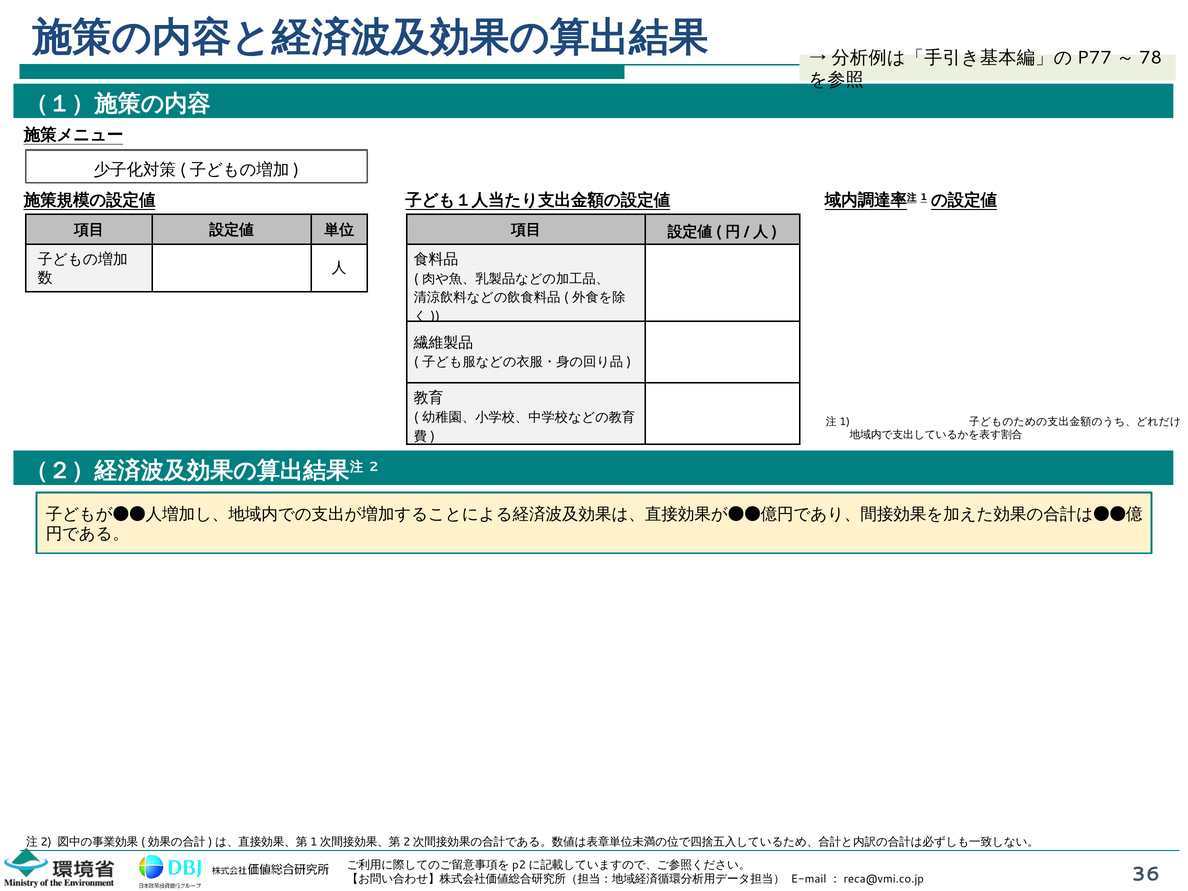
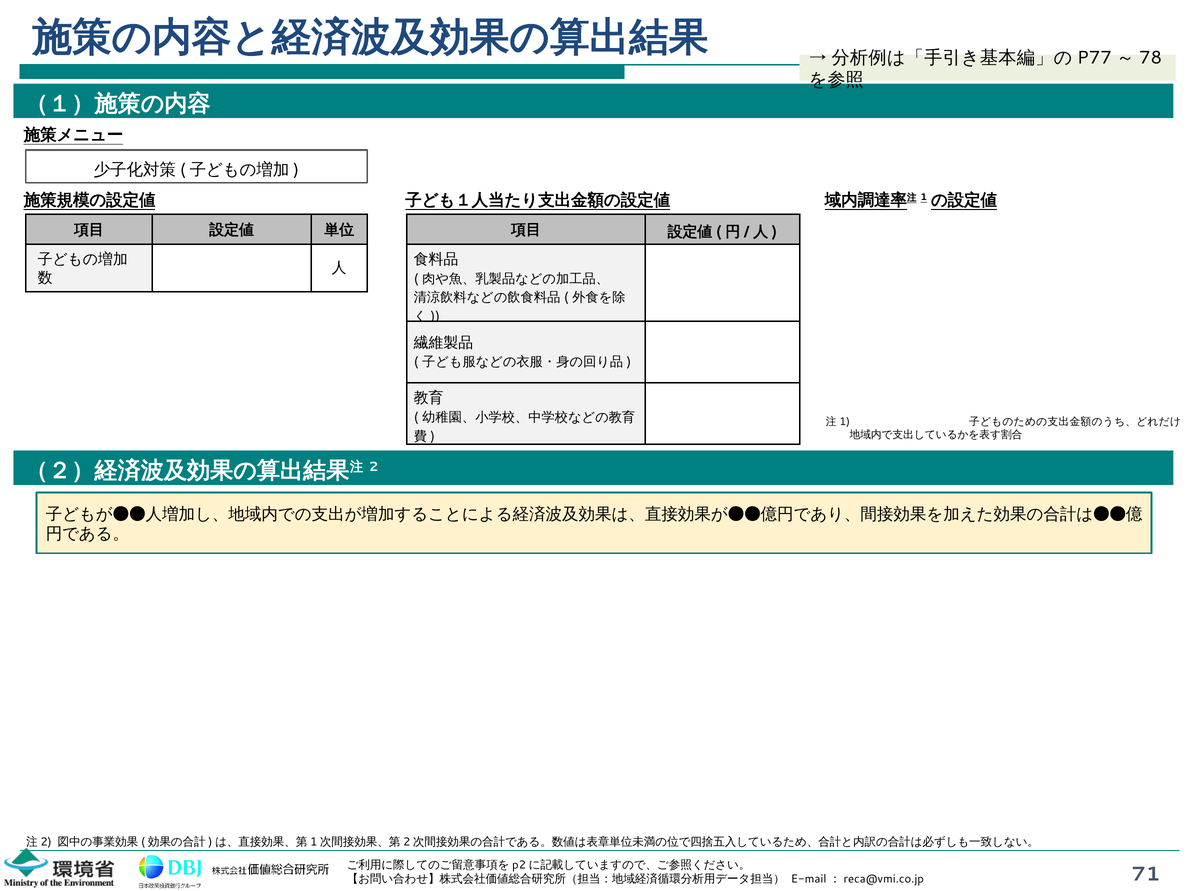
36: 36 -> 71
